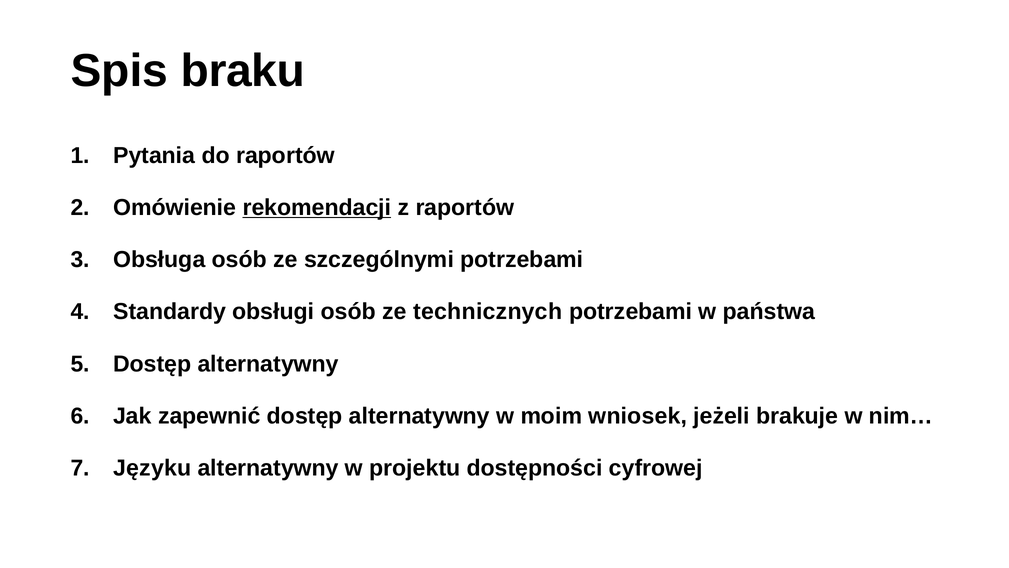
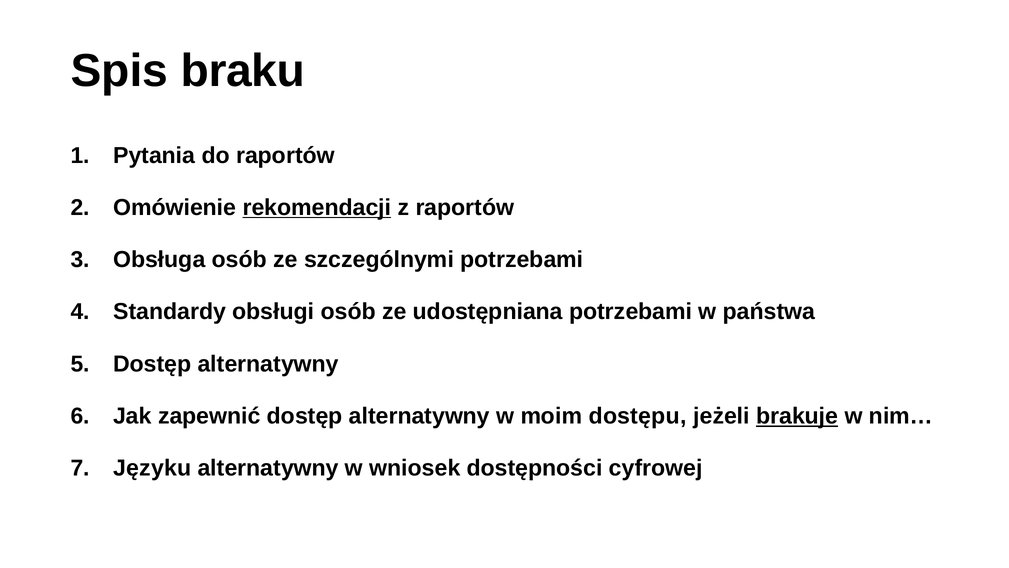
technicznych: technicznych -> udostępniana
wniosek: wniosek -> dostępu
brakuje underline: none -> present
projektu: projektu -> wniosek
